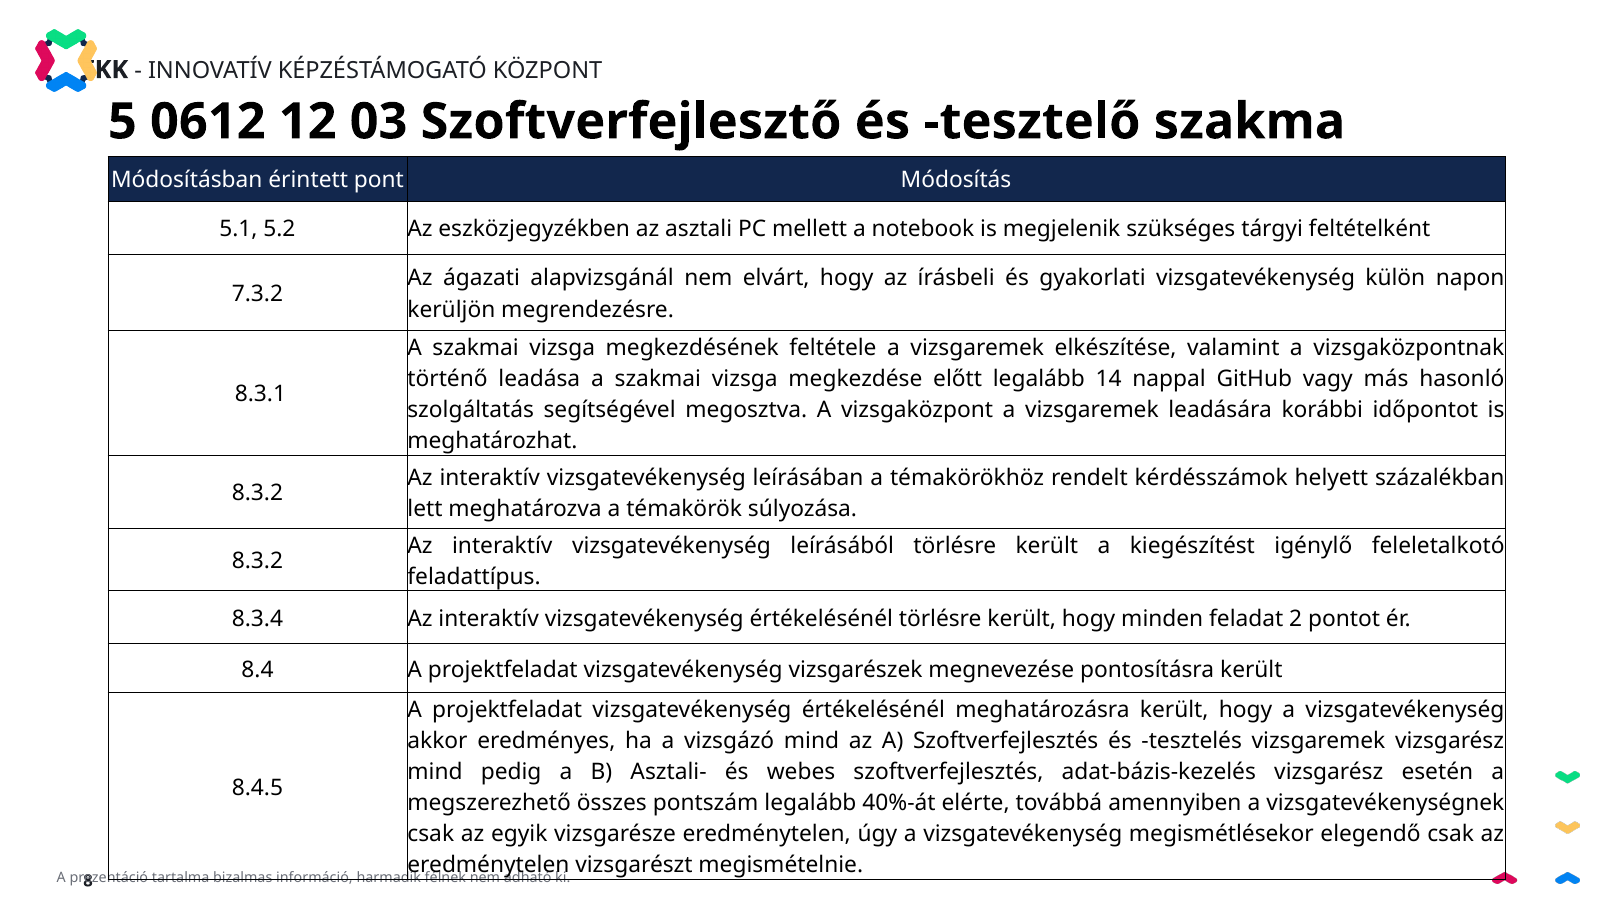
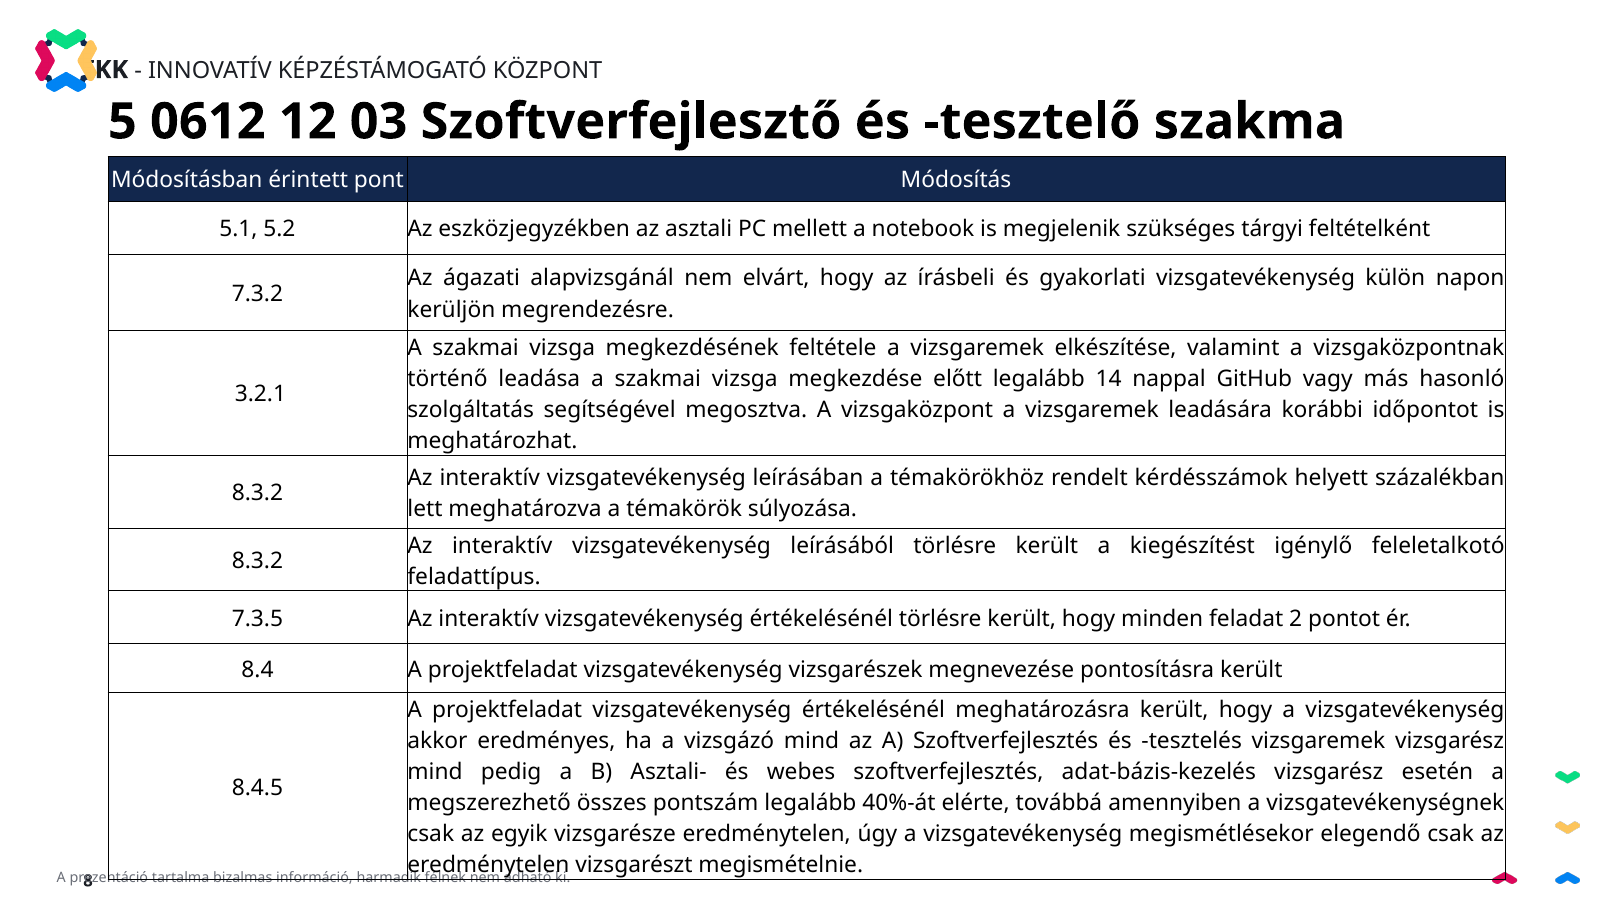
8.3.1: 8.3.1 -> 3.2.1
8.3.4: 8.3.4 -> 7.3.5
